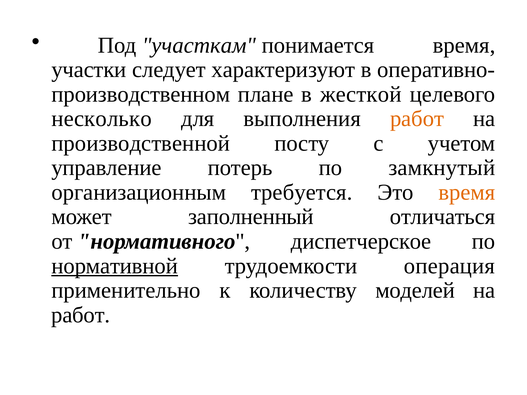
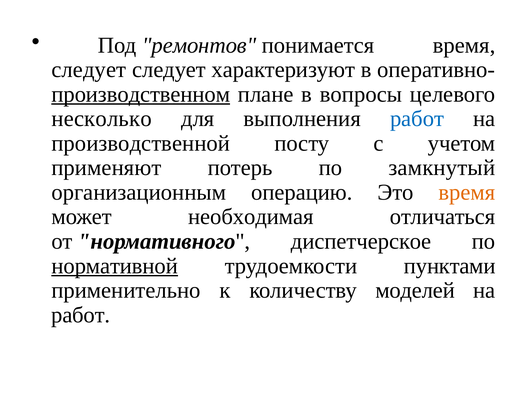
участкам: участкам -> ремонтов
участки at (89, 70): участки -> следует
производственном underline: none -> present
жесткой: жесткой -> вопросы
работ at (417, 119) colour: orange -> blue
управление: управление -> применяют
требуется: требуется -> операцию
заполненный: заполненный -> необходимая
операция: операция -> пунктами
